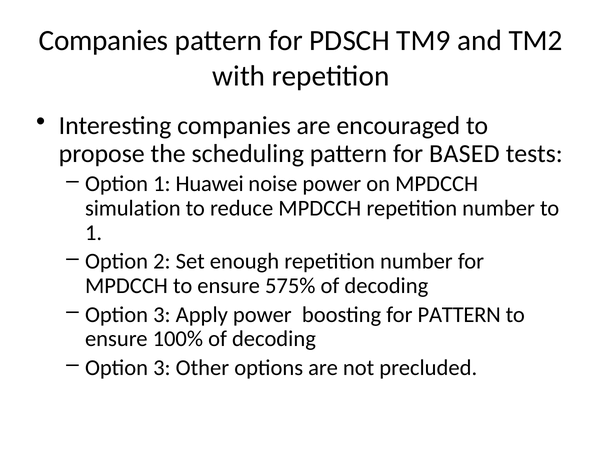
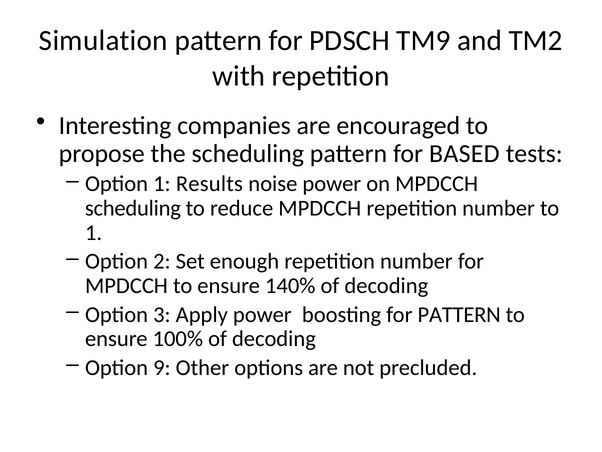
Companies at (104, 41): Companies -> Simulation
Huawei: Huawei -> Results
simulation at (133, 208): simulation -> scheduling
575%: 575% -> 140%
3 at (162, 367): 3 -> 9
